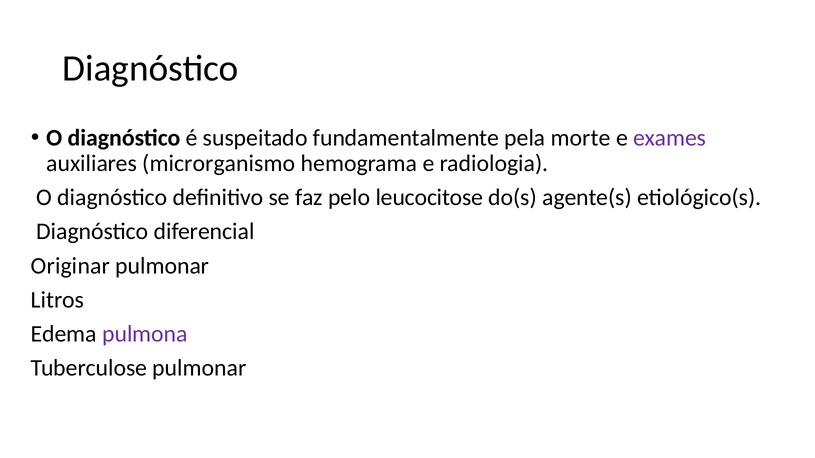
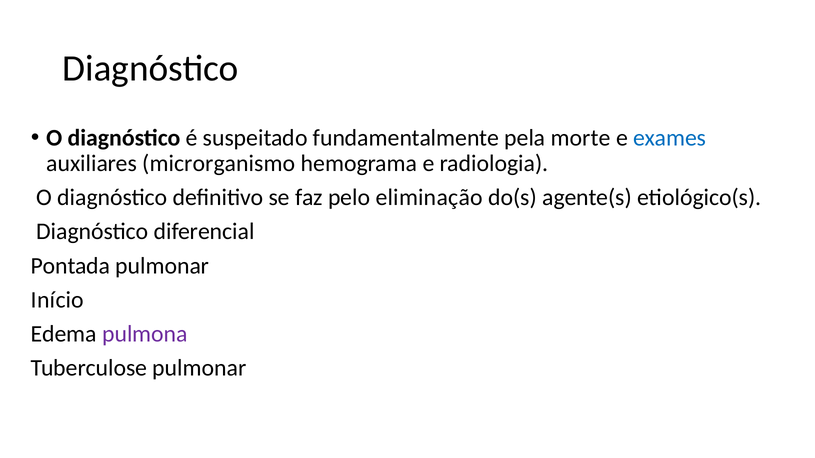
exames colour: purple -> blue
leucocitose: leucocitose -> eliminação
Originar: Originar -> Pontada
Litros: Litros -> Início
